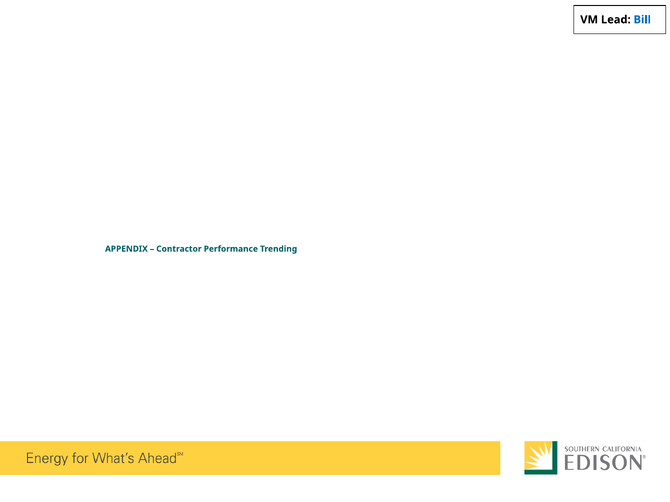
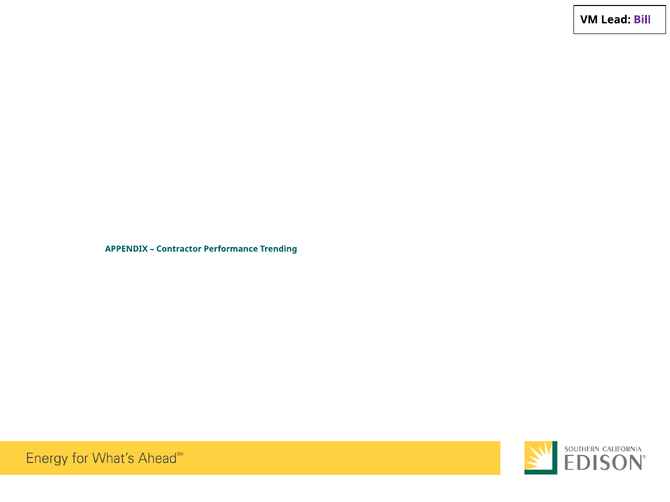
Bill colour: blue -> purple
